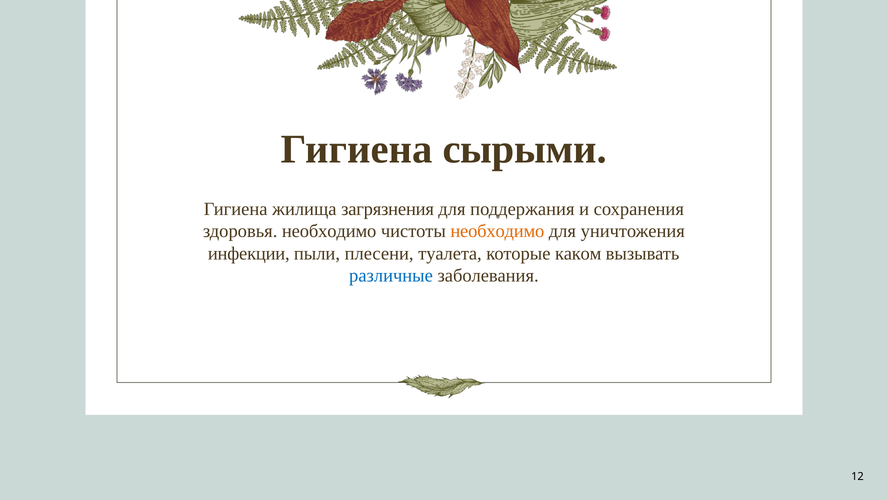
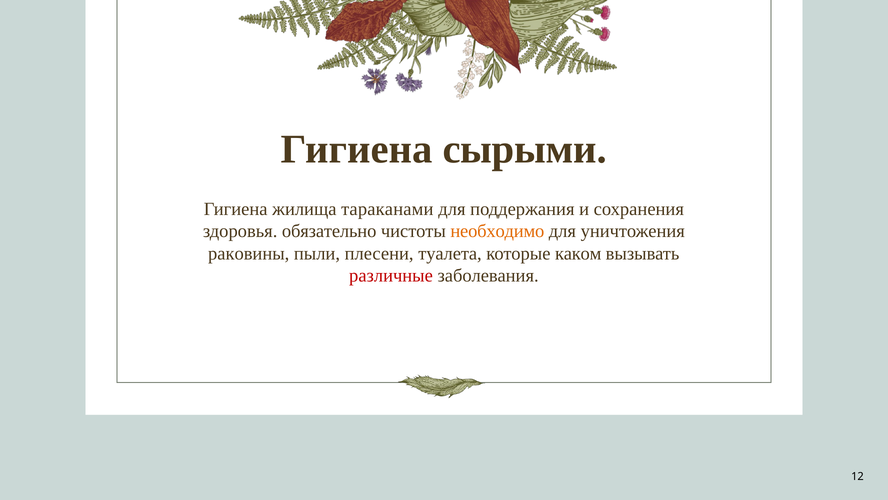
загрязнения: загрязнения -> тараканами
здоровья необходимо: необходимо -> обязательно
инфекции: инфекции -> раковины
различные colour: blue -> red
